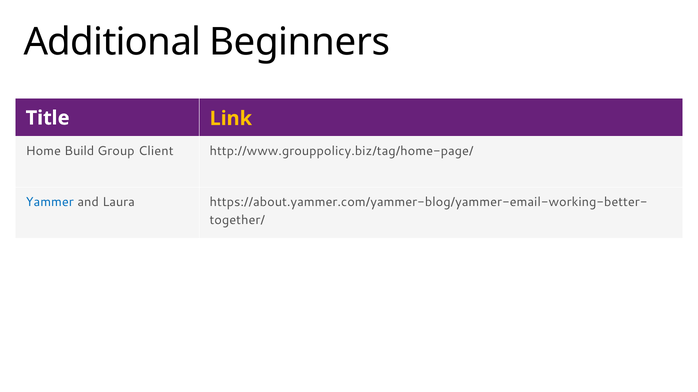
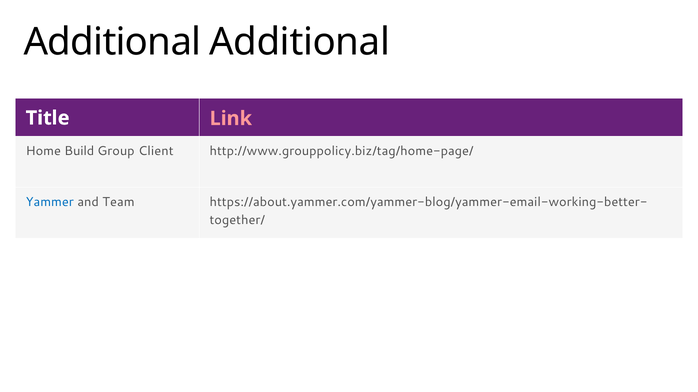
Additional Beginners: Beginners -> Additional
Link colour: yellow -> pink
Laura: Laura -> Team
